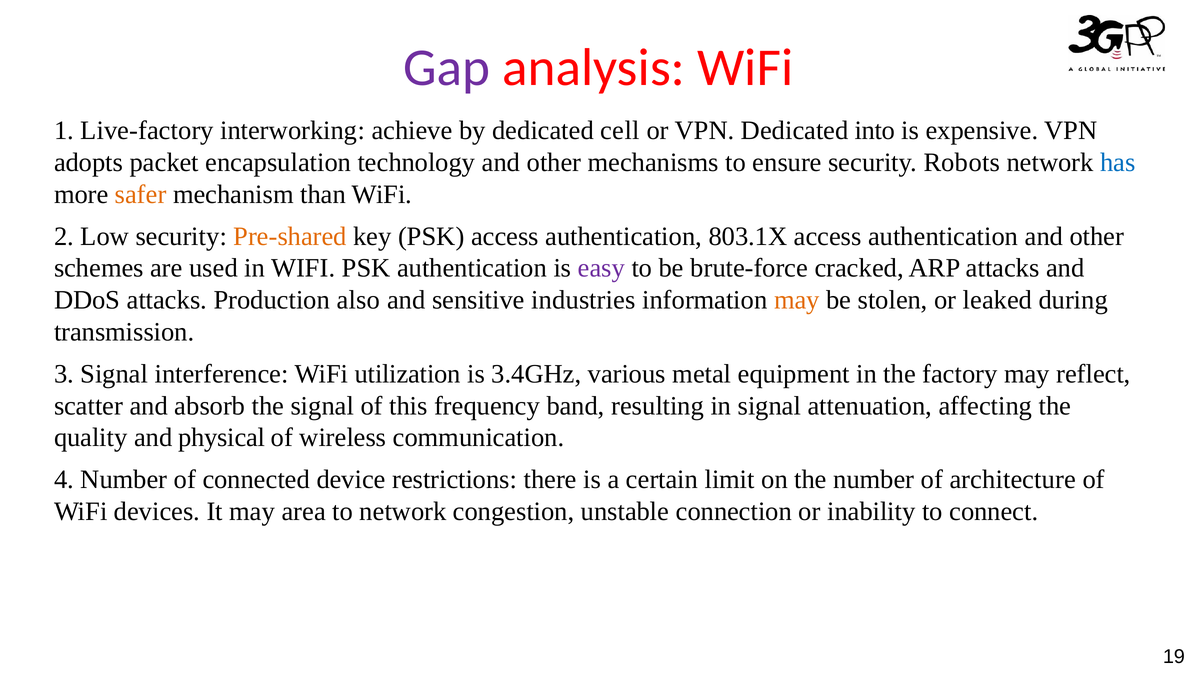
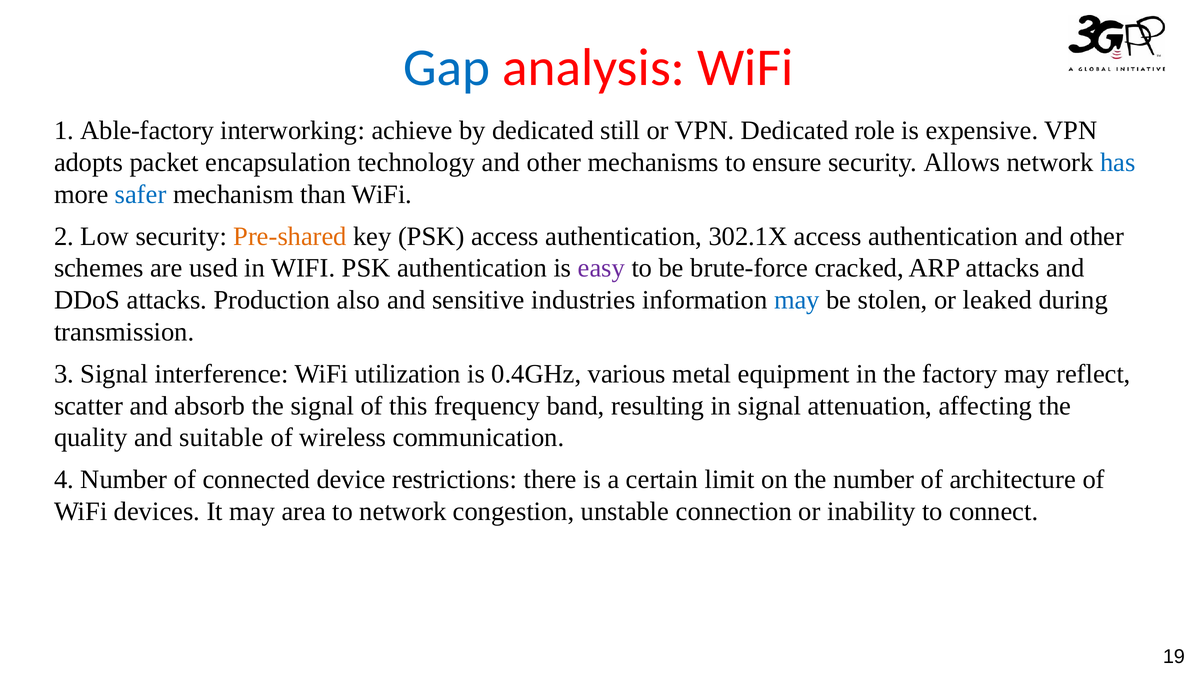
Gap colour: purple -> blue
Live-factory: Live-factory -> Able-factory
cell: cell -> still
into: into -> role
Robots: Robots -> Allows
safer colour: orange -> blue
803.1X: 803.1X -> 302.1X
may at (797, 300) colour: orange -> blue
3.4GHz: 3.4GHz -> 0.4GHz
physical: physical -> suitable
